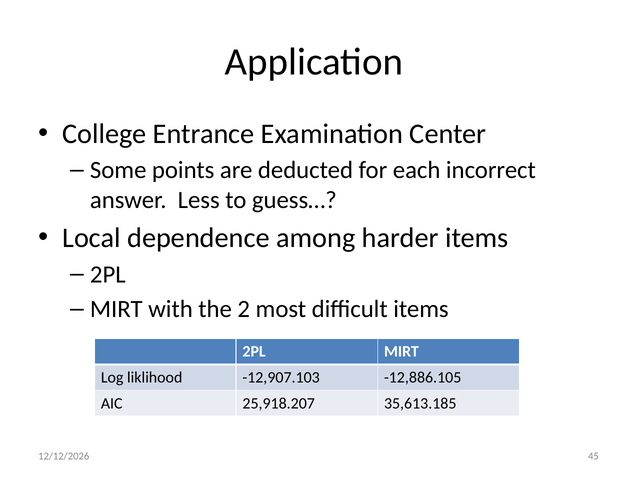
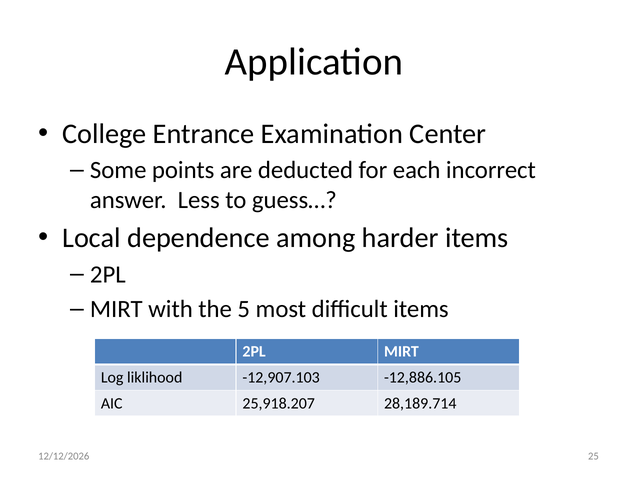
2: 2 -> 5
35,613.185: 35,613.185 -> 28,189.714
45: 45 -> 25
